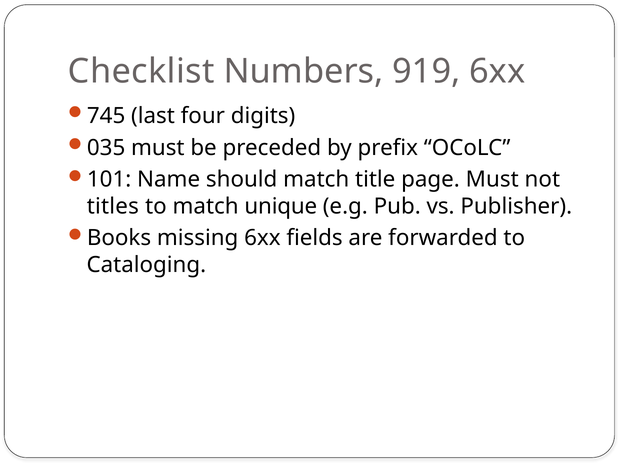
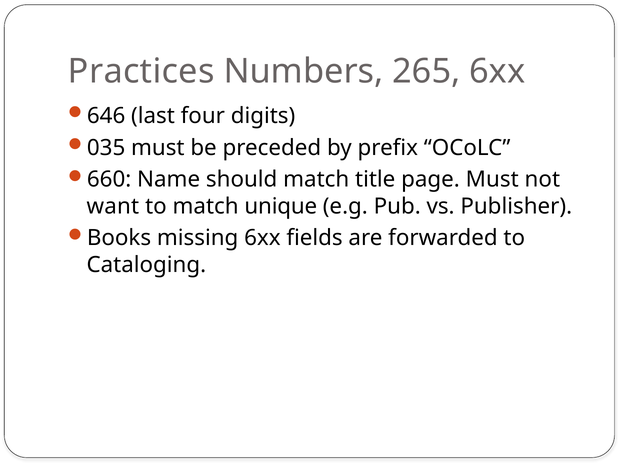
Checklist: Checklist -> Practices
919: 919 -> 265
745: 745 -> 646
101: 101 -> 660
titles: titles -> want
